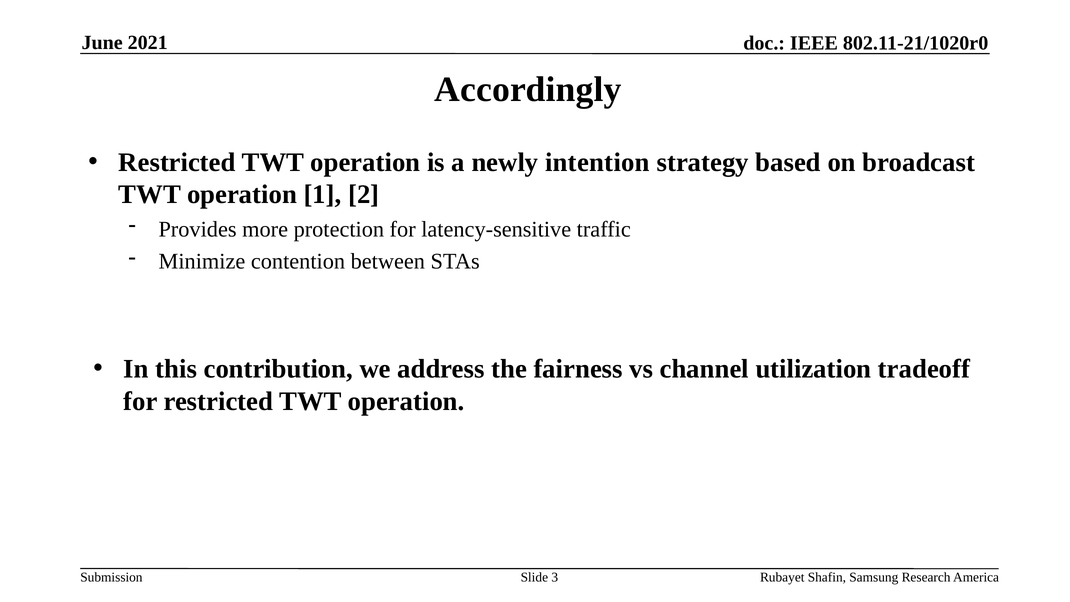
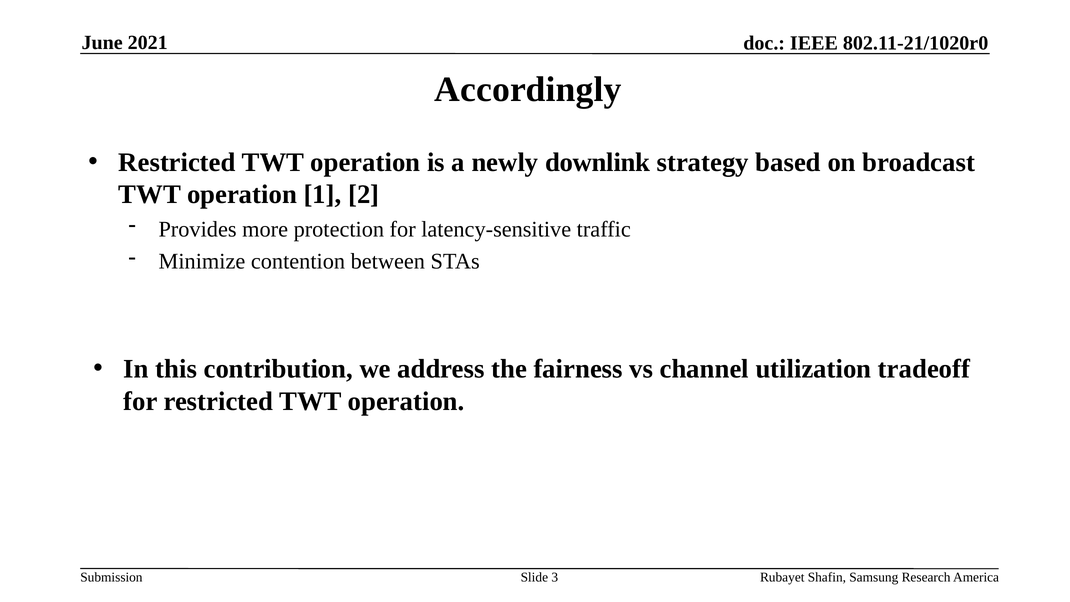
intention: intention -> downlink
